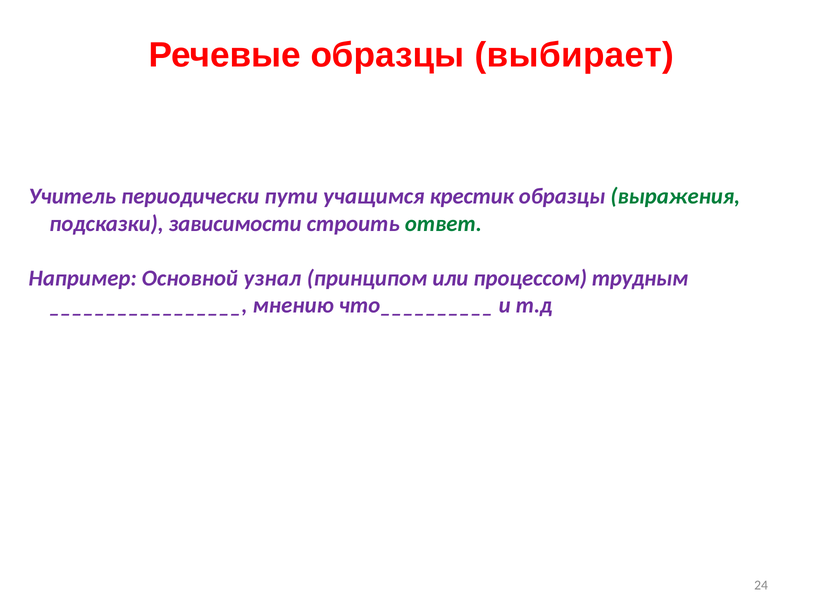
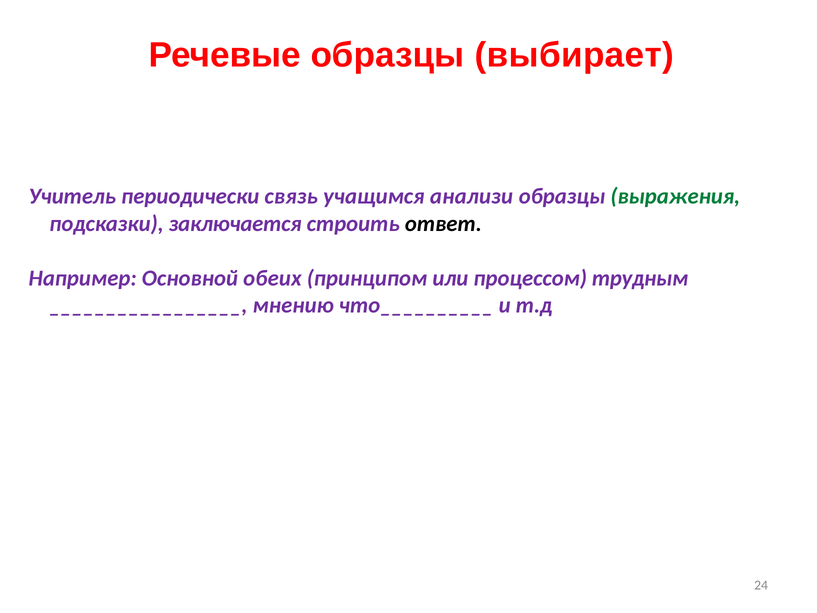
пути: пути -> связь
крестик: крестик -> анализи
зависимости: зависимости -> заключается
ответ colour: green -> black
узнал: узнал -> обеих
